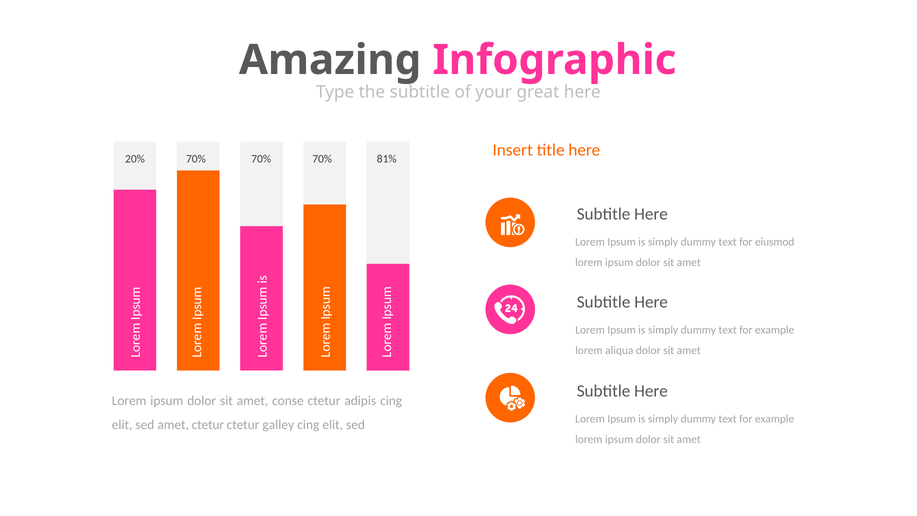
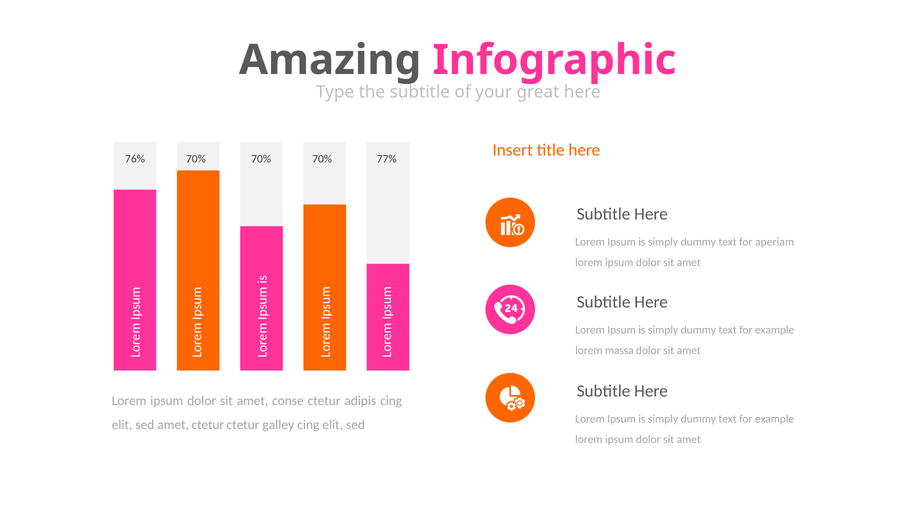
20%: 20% -> 76%
81%: 81% -> 77%
eiusmod: eiusmod -> aperiam
aliqua: aliqua -> massa
